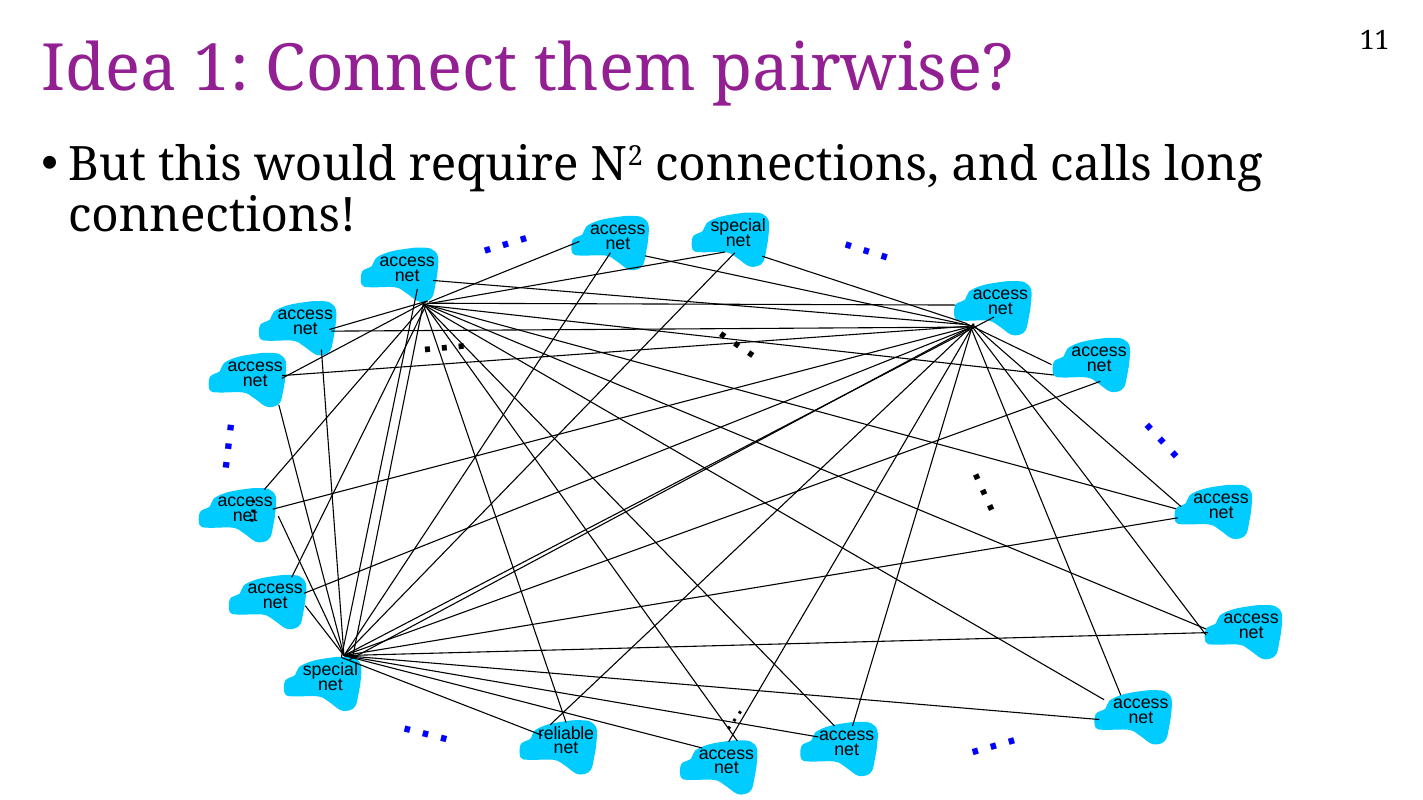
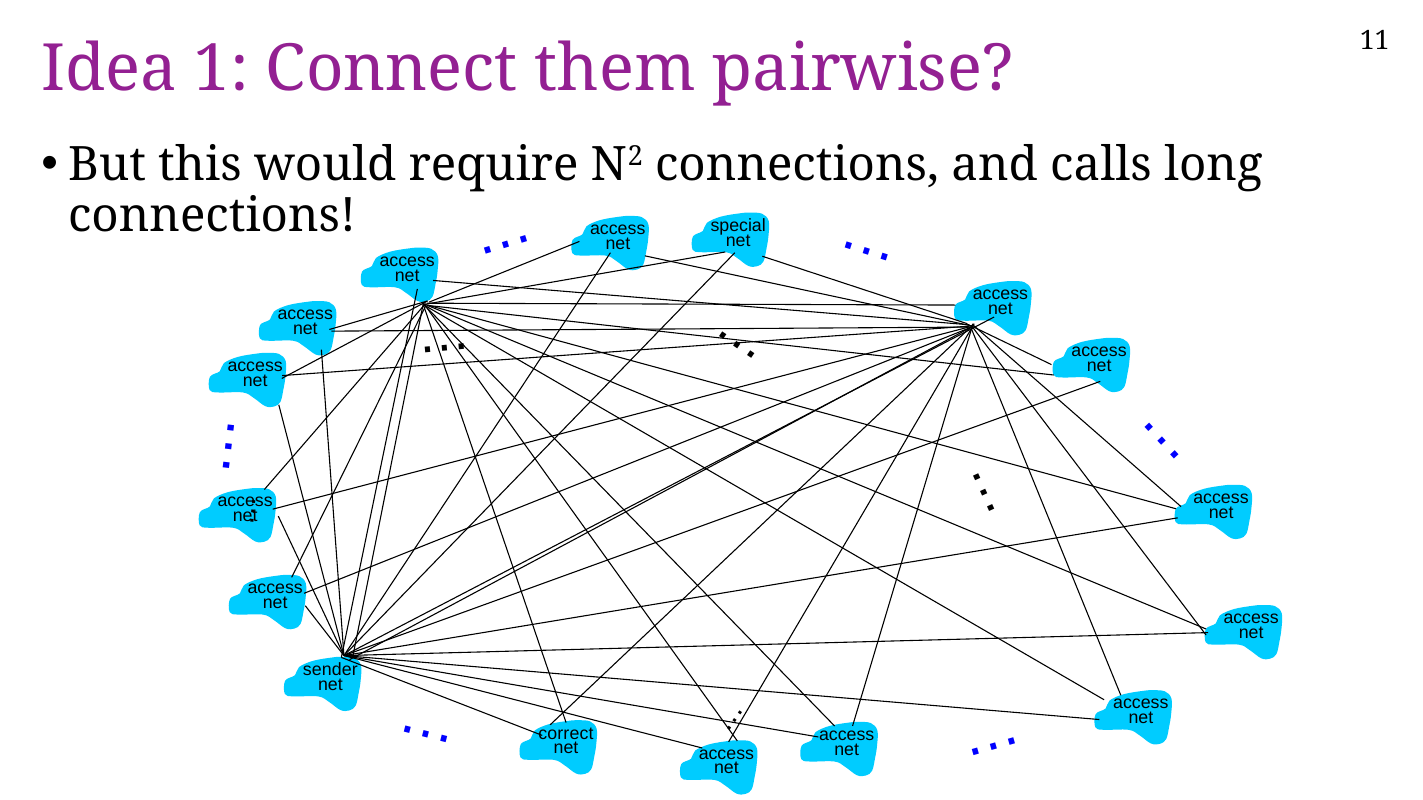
special at (330, 670): special -> sender
reliable: reliable -> correct
